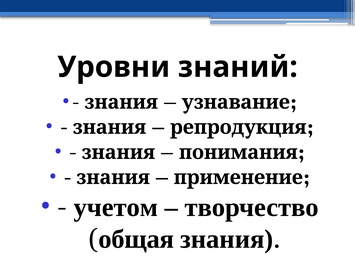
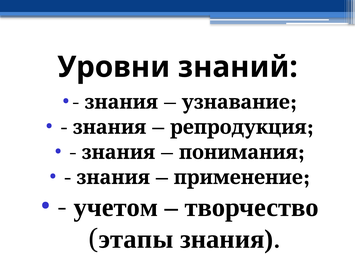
общая: общая -> этапы
